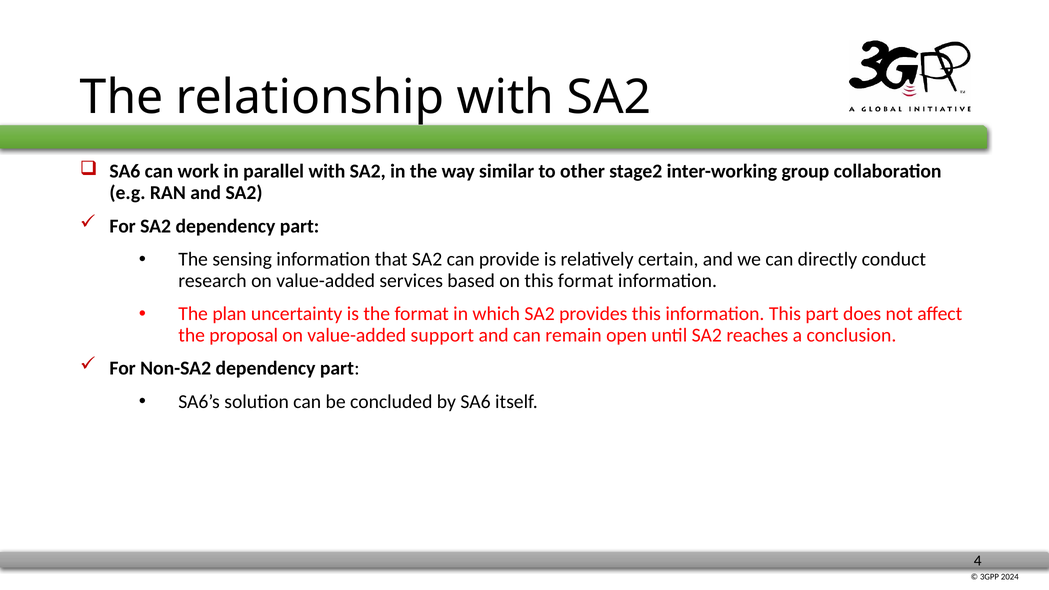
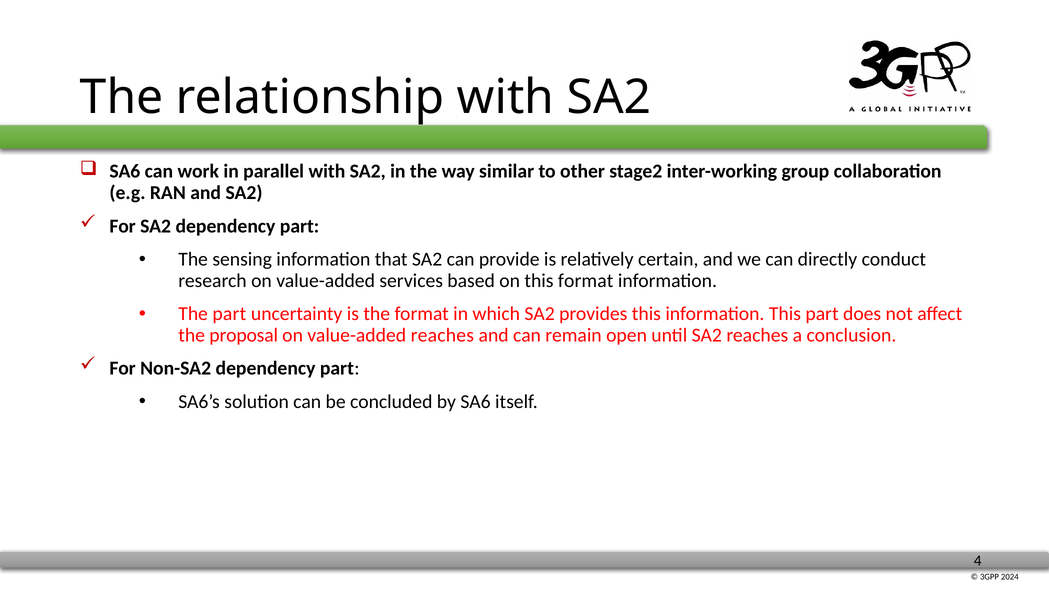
The plan: plan -> part
value-added support: support -> reaches
